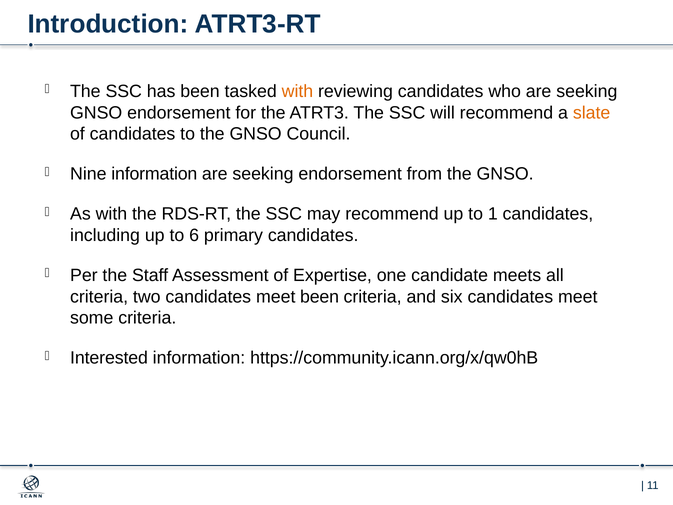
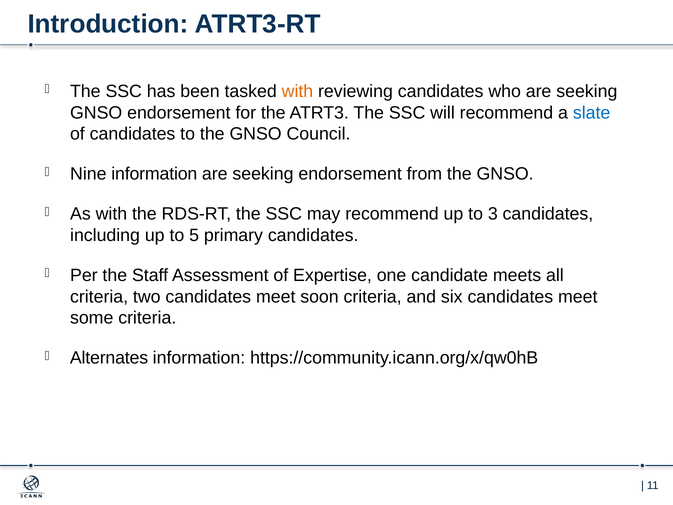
slate colour: orange -> blue
1: 1 -> 3
6: 6 -> 5
meet been: been -> soon
Interested: Interested -> Alternates
